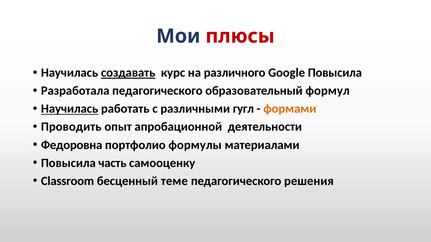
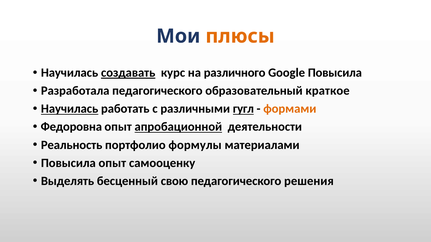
плюсы colour: red -> orange
формул: формул -> краткое
гугл underline: none -> present
Проводить: Проводить -> Федоровна
апробационной underline: none -> present
Федоровна: Федоровна -> Реальность
Повысила часть: часть -> опыт
Classroom: Classroom -> Выделять
теме: теме -> свою
